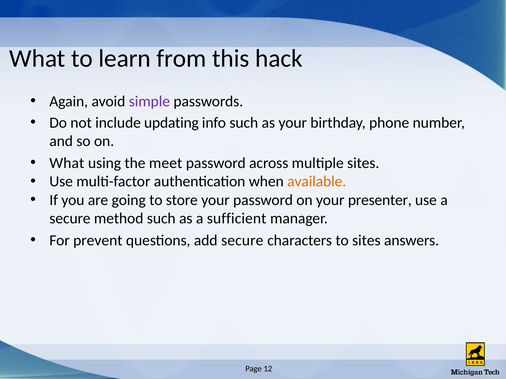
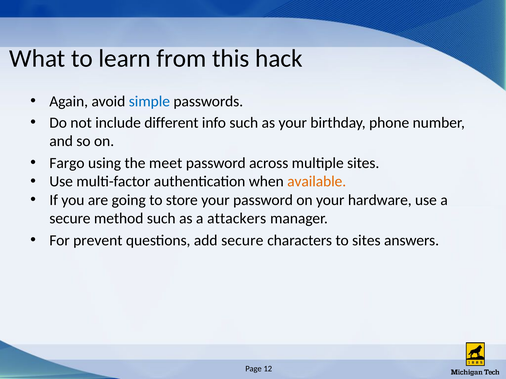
simple colour: purple -> blue
updating: updating -> different
What at (67, 163): What -> Fargo
presenter: presenter -> hardware
sufficient: sufficient -> attackers
